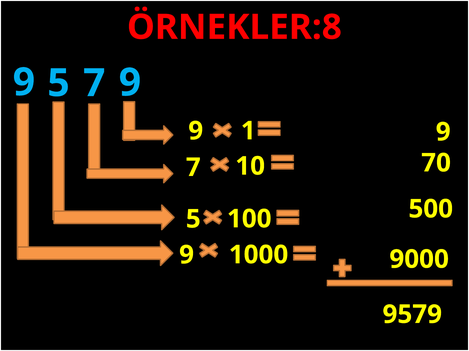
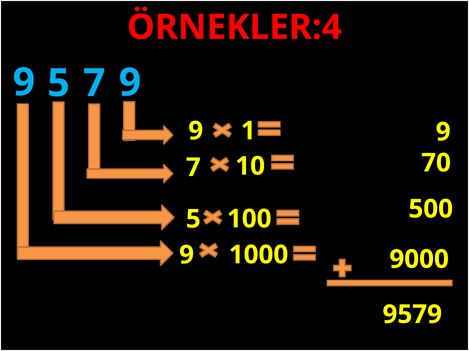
ÖRNEKLER:8: ÖRNEKLER:8 -> ÖRNEKLER:4
